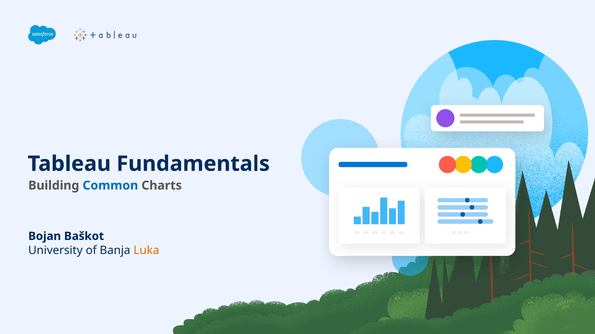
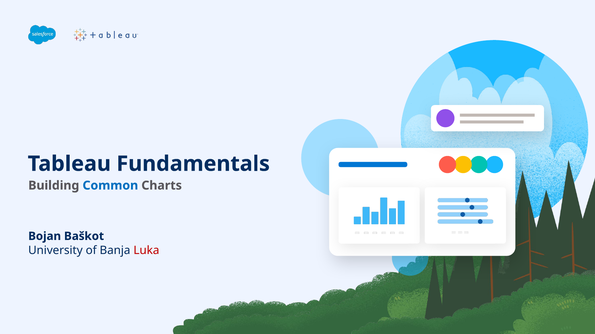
Luka colour: orange -> red
